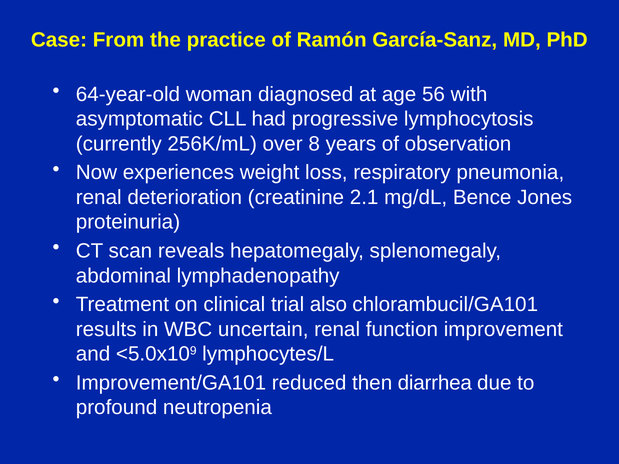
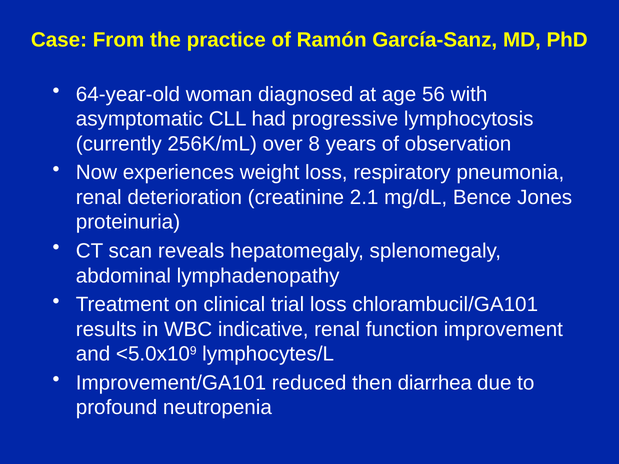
trial also: also -> loss
uncertain: uncertain -> indicative
